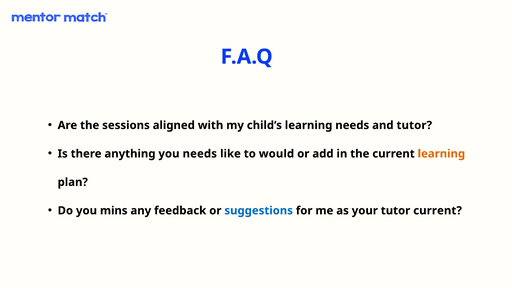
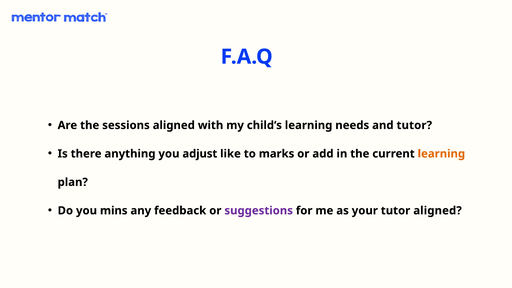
you needs: needs -> adjust
would: would -> marks
suggestions colour: blue -> purple
tutor current: current -> aligned
